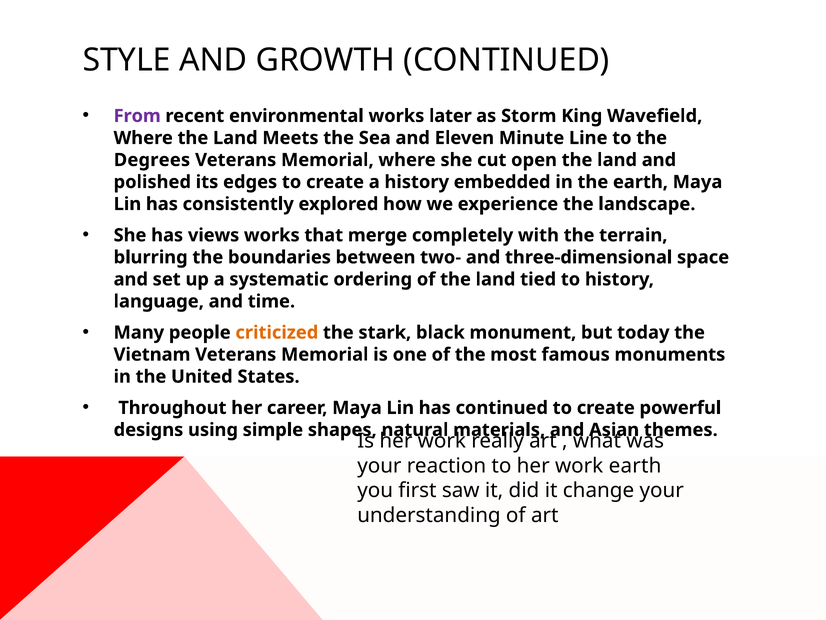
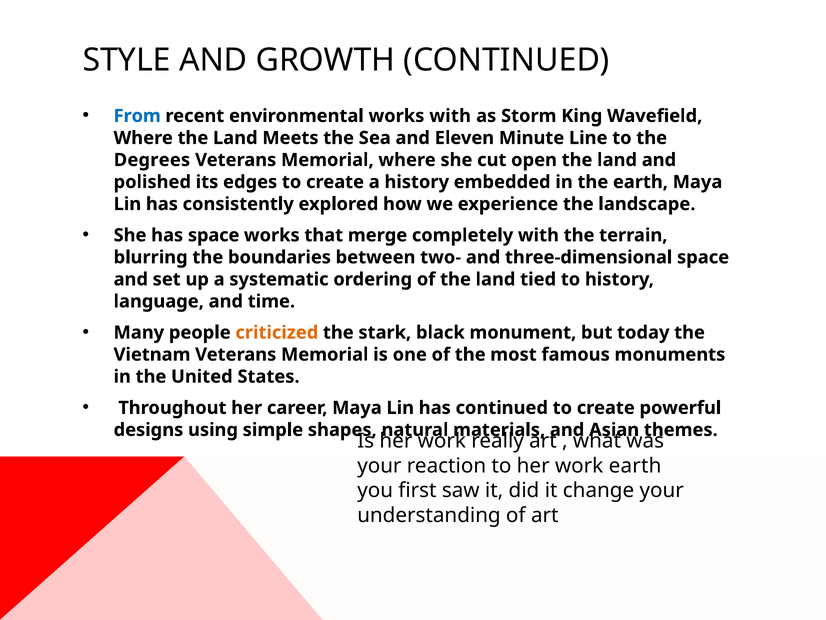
From colour: purple -> blue
works later: later -> with
has views: views -> space
